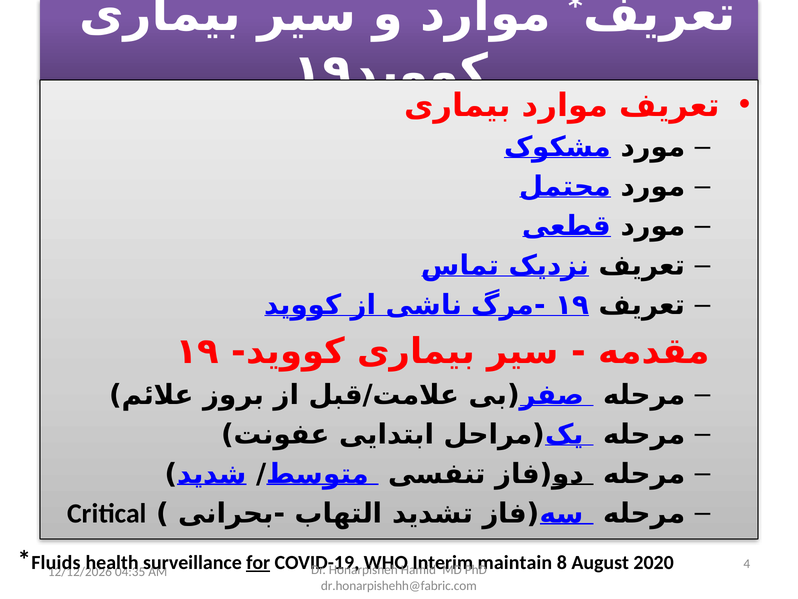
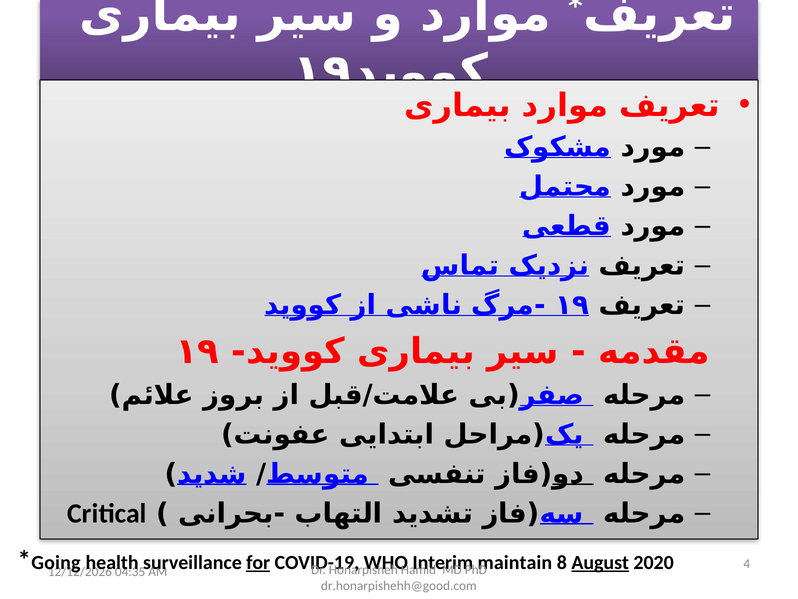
Fluids: Fluids -> Going
August underline: none -> present
dr.honarpishehh@fabric.com: dr.honarpishehh@fabric.com -> dr.honarpishehh@good.com
